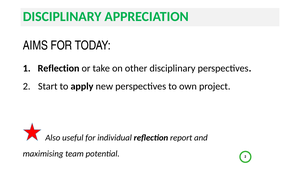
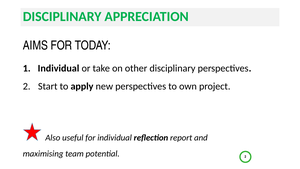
Reflection at (59, 68): Reflection -> Individual
